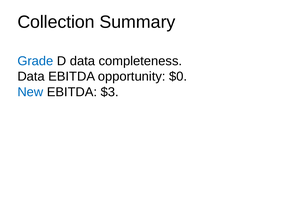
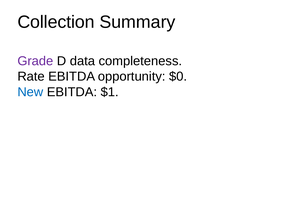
Grade colour: blue -> purple
Data at (31, 77): Data -> Rate
$3: $3 -> $1
